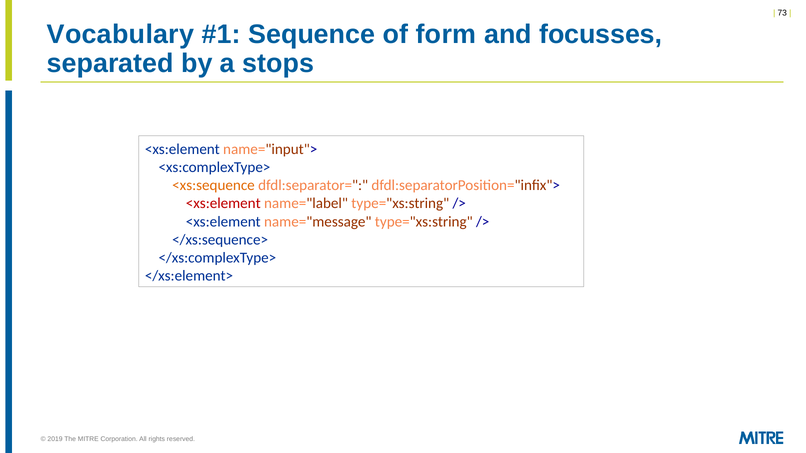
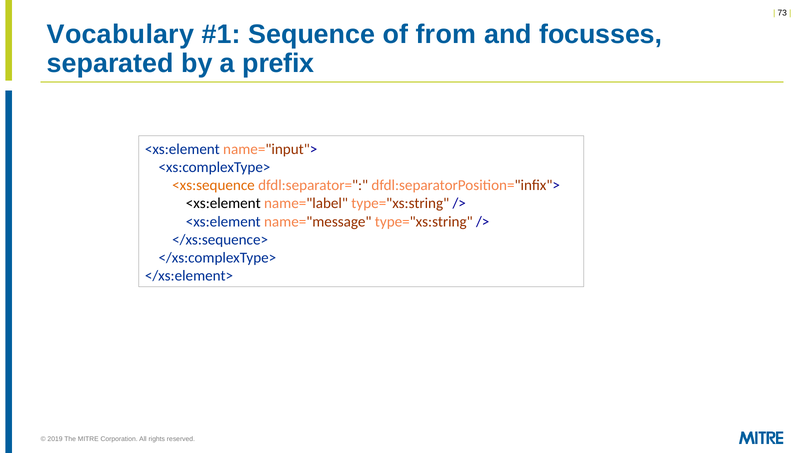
form: form -> from
stops: stops -> prefix
<xs:element at (223, 204) colour: red -> black
